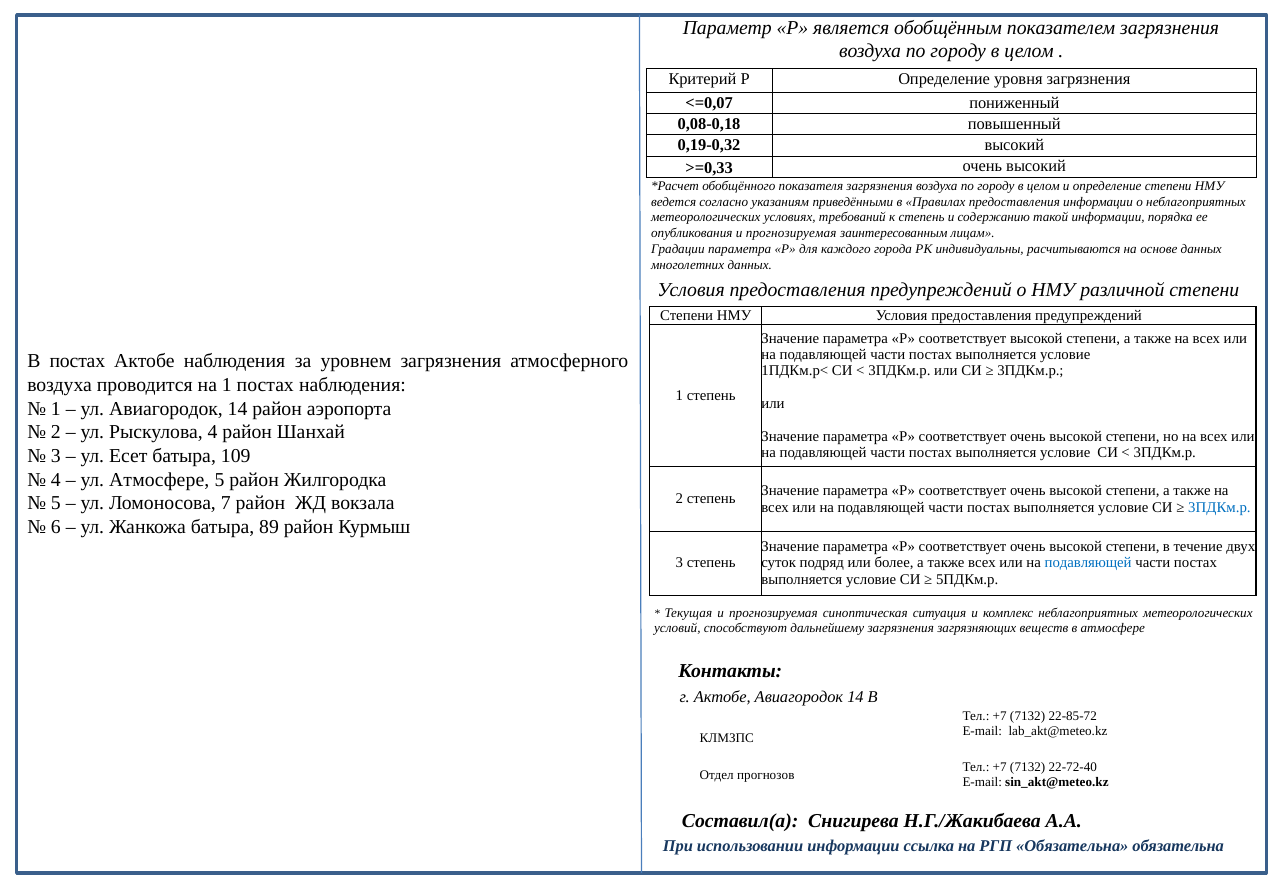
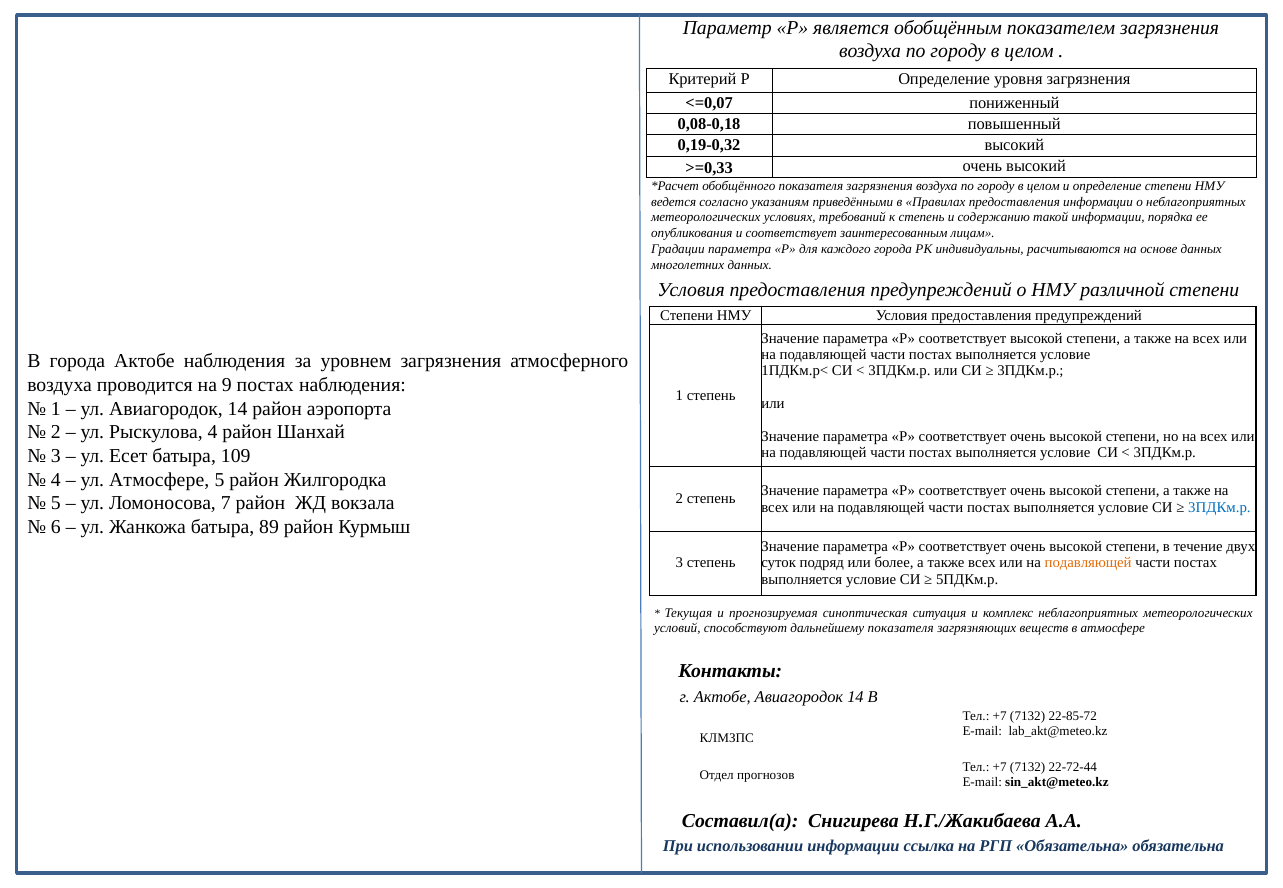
опубликования и прогнозируемая: прогнозируемая -> соответствует
В постах: постах -> города
на 1: 1 -> 9
подавляющей at (1088, 563) colour: blue -> orange
дальнейшему загрязнения: загрязнения -> показателя
22-72-40: 22-72-40 -> 22-72-44
